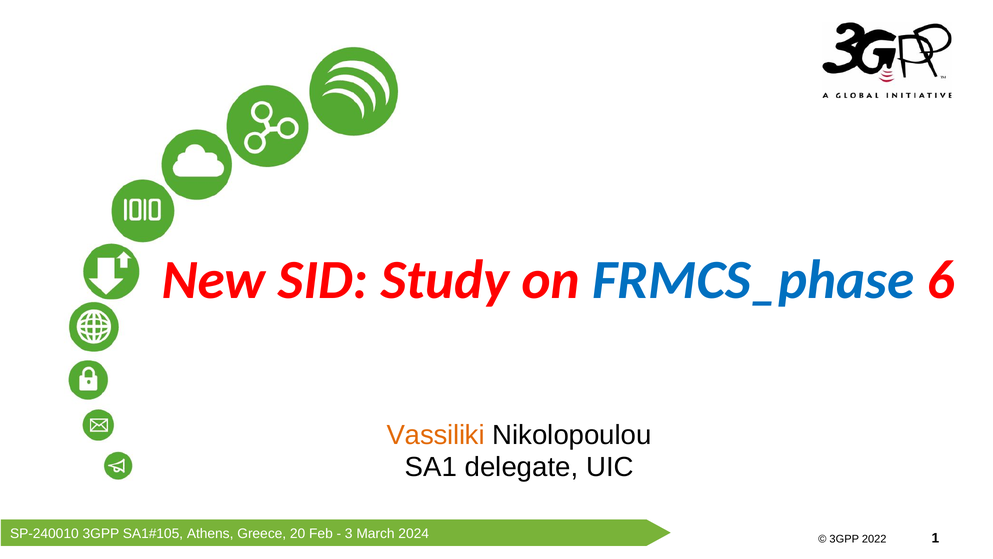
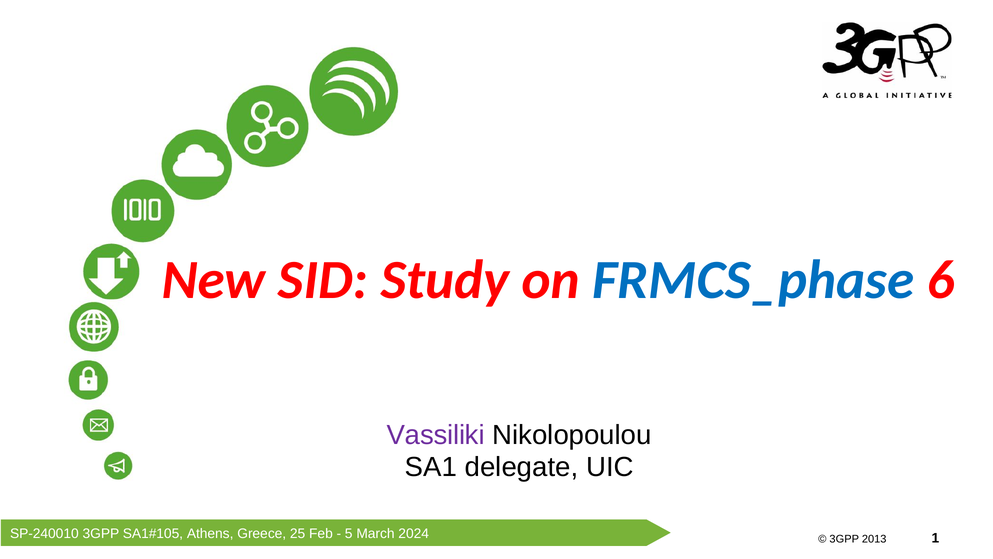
Vassiliki colour: orange -> purple
20: 20 -> 25
3: 3 -> 5
2022: 2022 -> 2013
